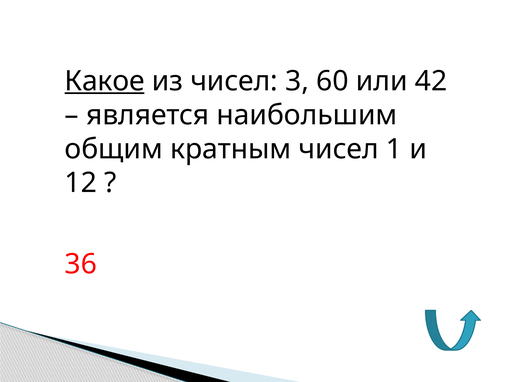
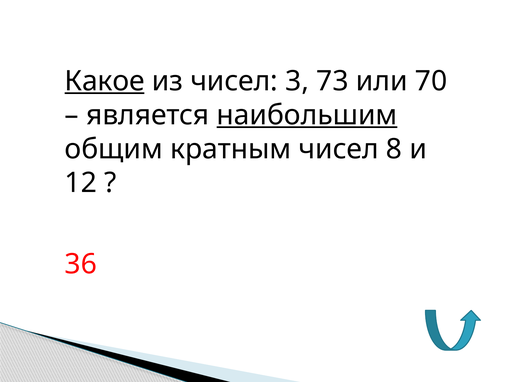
60: 60 -> 73
42: 42 -> 70
наибольшим underline: none -> present
1: 1 -> 8
